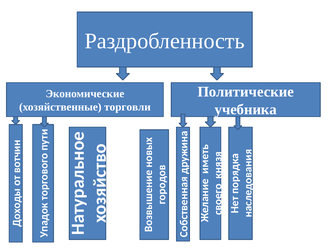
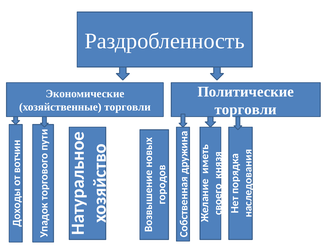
учебника at (246, 110): учебника -> торговли
